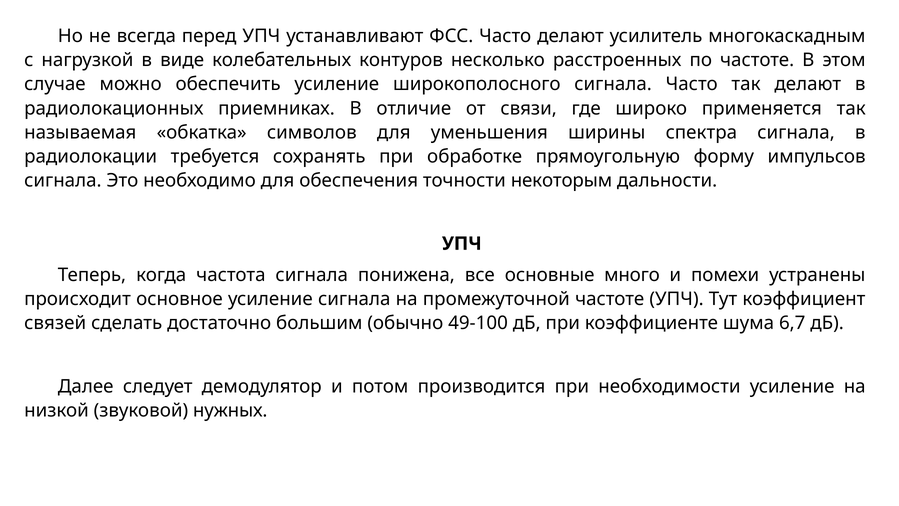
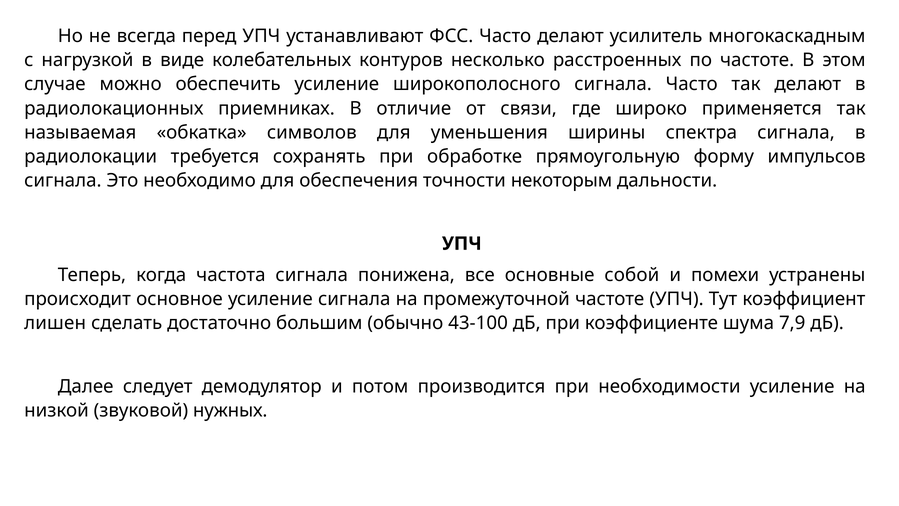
много: много -> собой
связей: связей -> лишен
49-100: 49-100 -> 43-100
6,7: 6,7 -> 7,9
